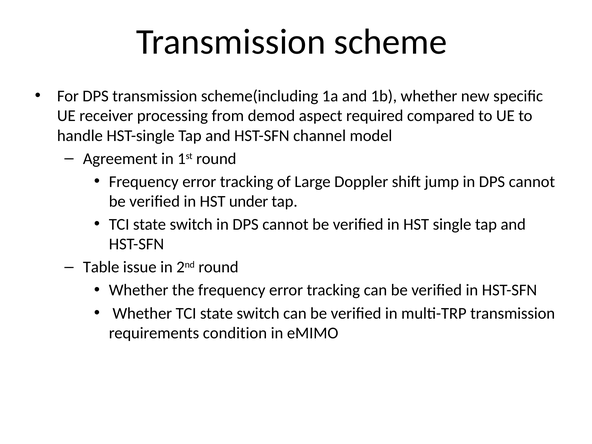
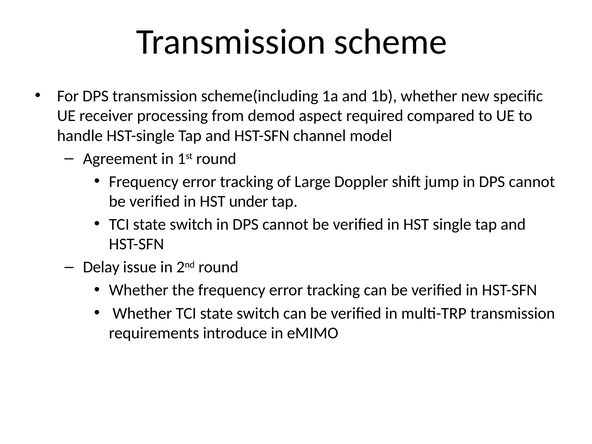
Table: Table -> Delay
condition: condition -> introduce
